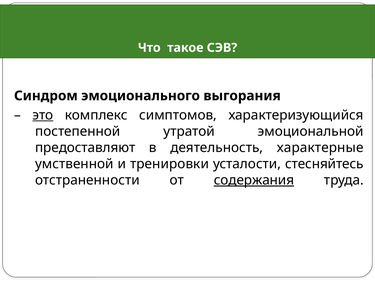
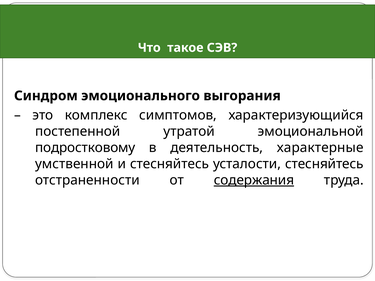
это underline: present -> none
предоставляют: предоставляют -> подростковому
и тренировки: тренировки -> стесняйтесь
